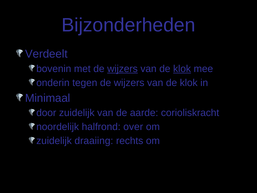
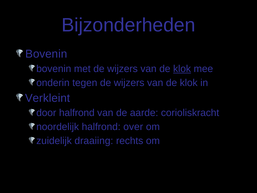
Verdeelt at (46, 54): Verdeelt -> Bovenin
wijzers at (122, 69) underline: present -> none
Minimaal: Minimaal -> Verkleint
door zuidelijk: zuidelijk -> halfrond
